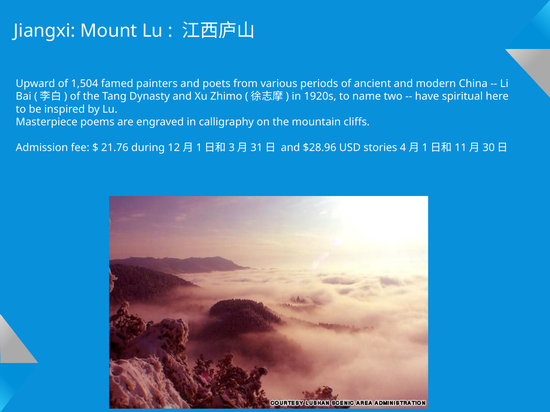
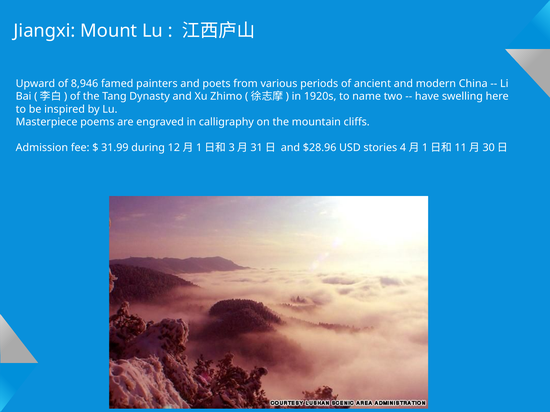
1,504: 1,504 -> 8,946
spiritual: spiritual -> swelling
21.76: 21.76 -> 31.99
